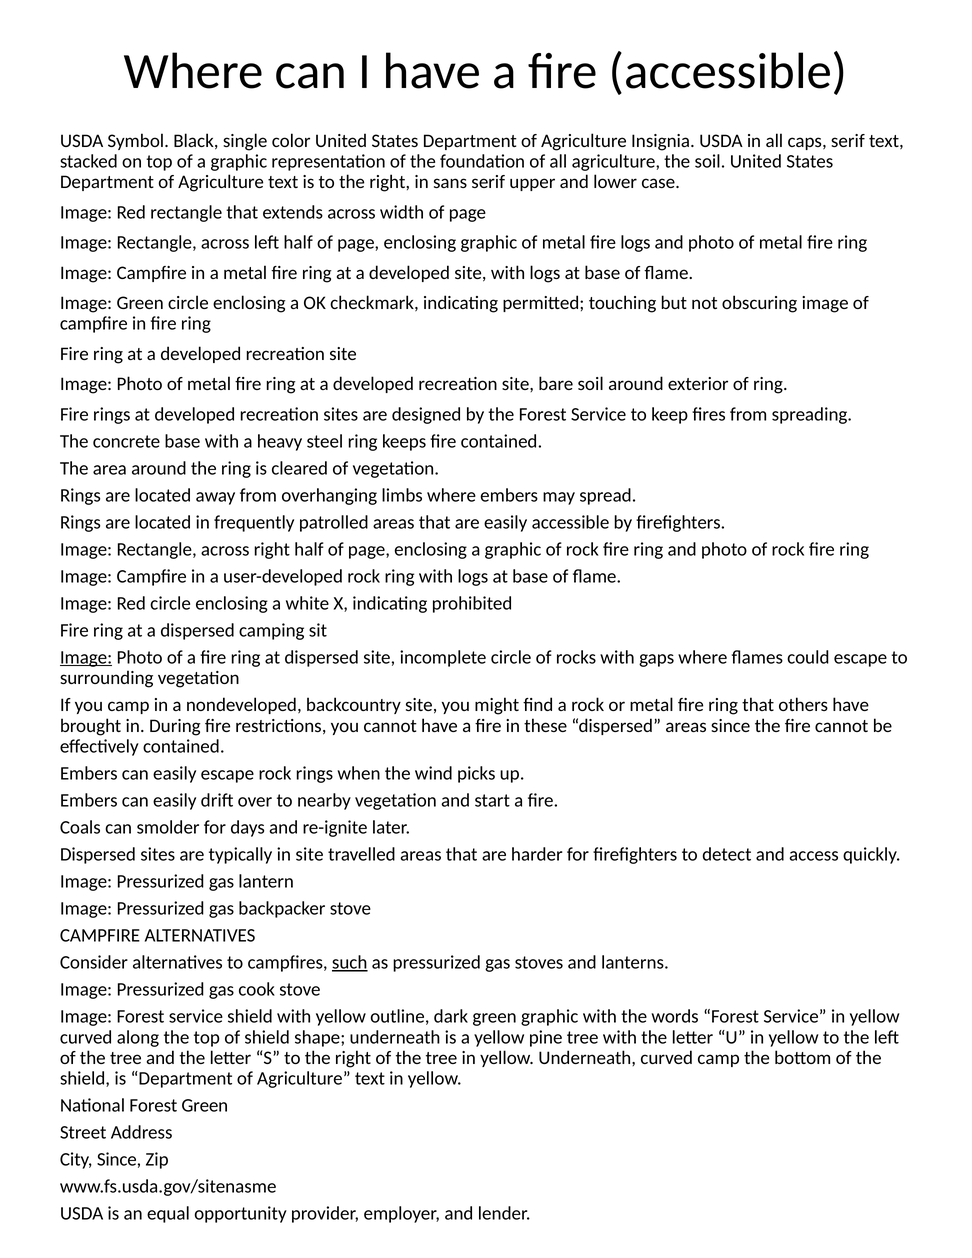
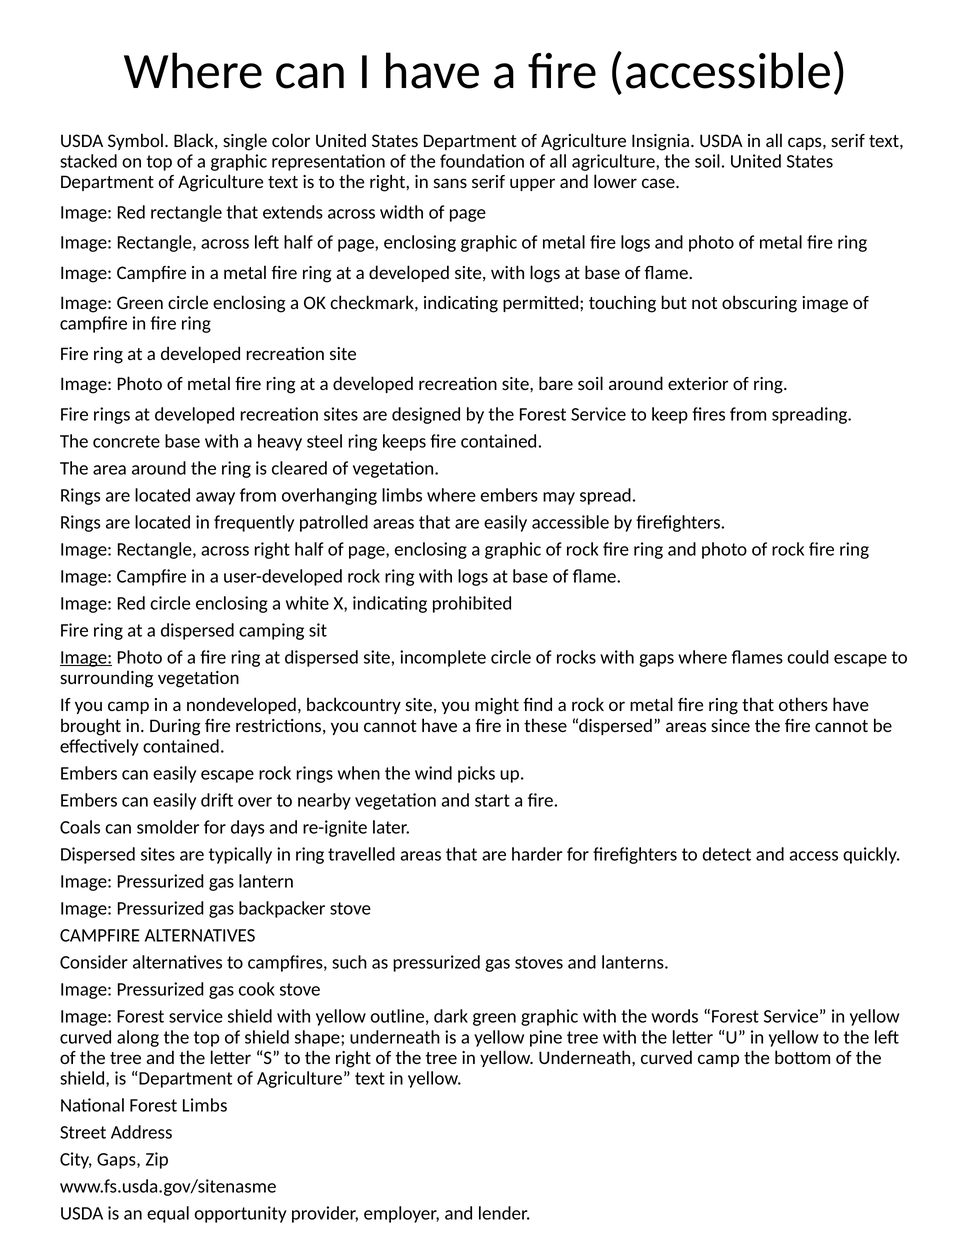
in site: site -> ring
such underline: present -> none
Forest Green: Green -> Limbs
City Since: Since -> Gaps
